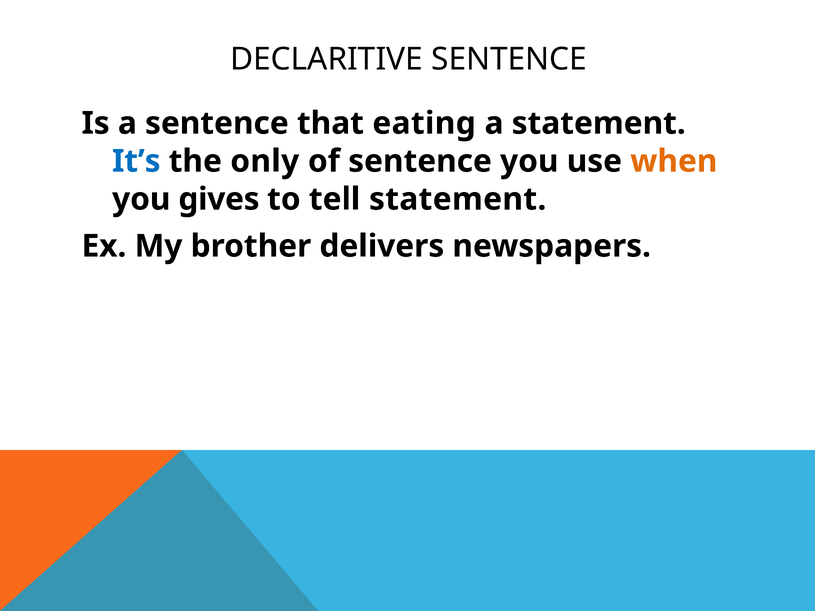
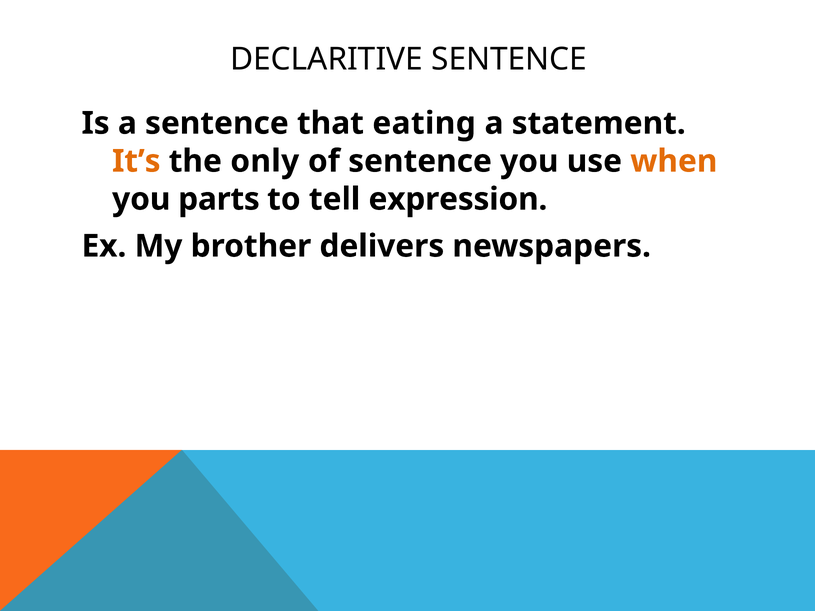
It’s colour: blue -> orange
gives: gives -> parts
tell statement: statement -> expression
